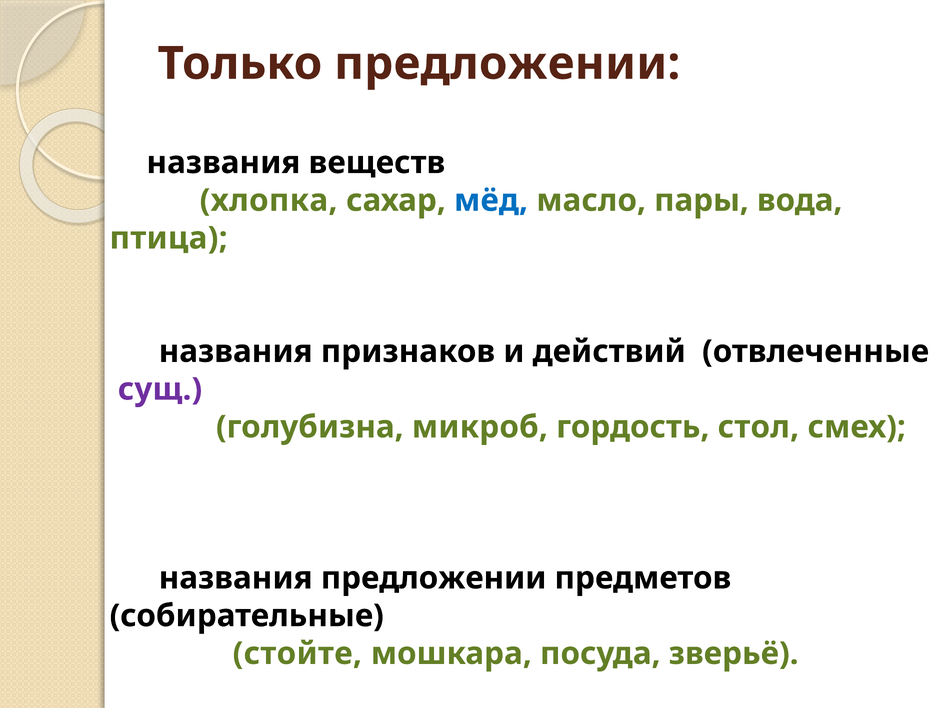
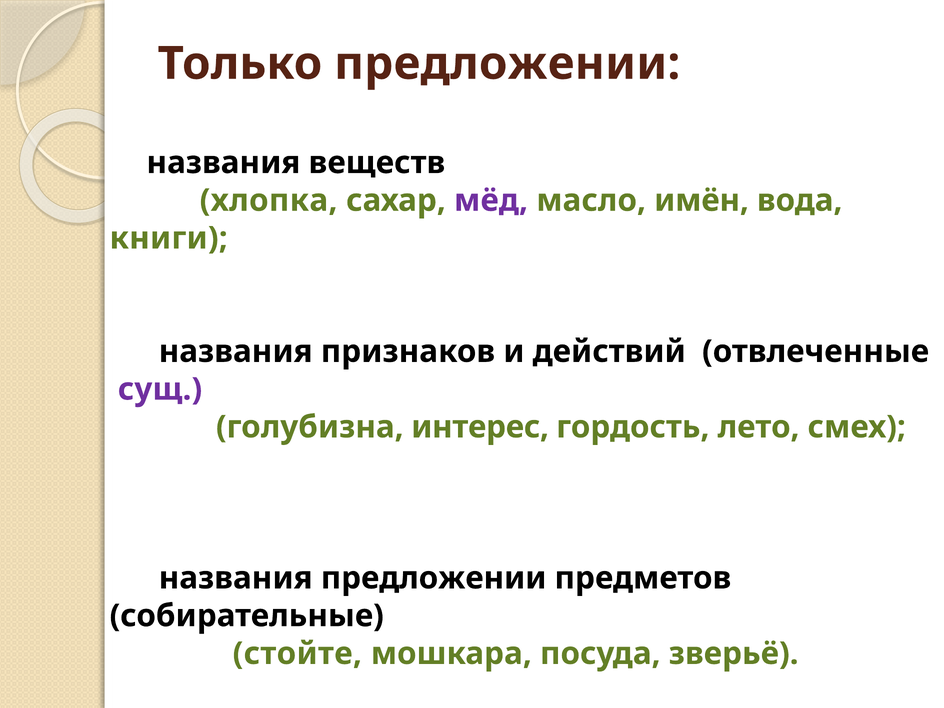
мёд colour: blue -> purple
пары: пары -> имён
птица: птица -> книги
микроб: микроб -> интерес
стол: стол -> лето
